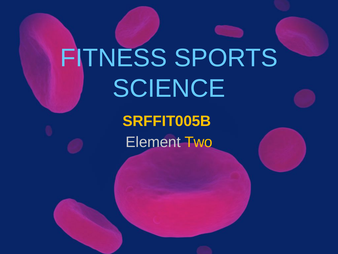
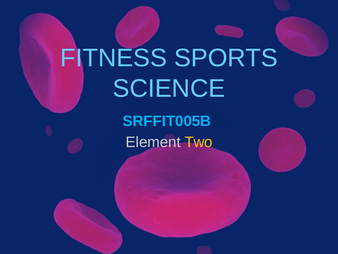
SRFFIT005B colour: yellow -> light blue
